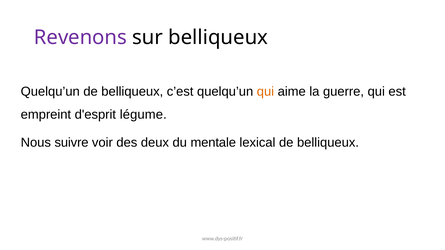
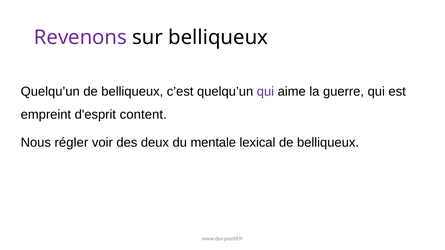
qui at (265, 92) colour: orange -> purple
légume: légume -> content
suivre: suivre -> régler
